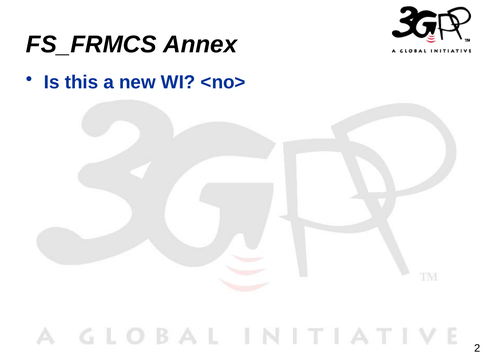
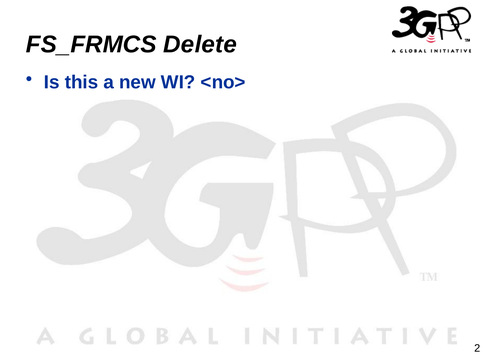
Annex: Annex -> Delete
